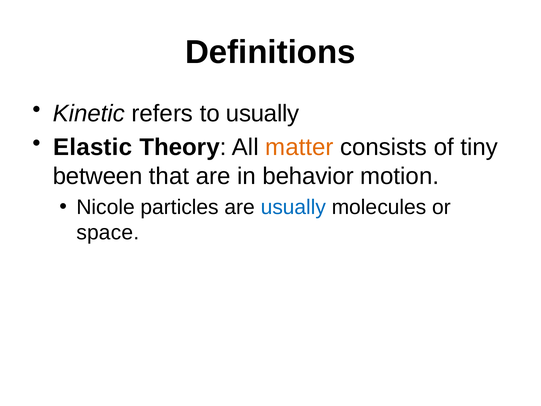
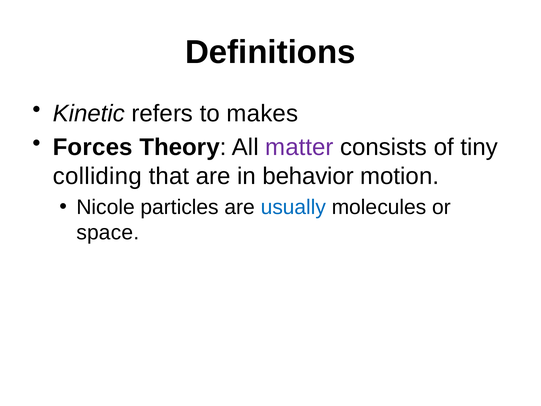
to usually: usually -> makes
Elastic: Elastic -> Forces
matter colour: orange -> purple
between: between -> colliding
